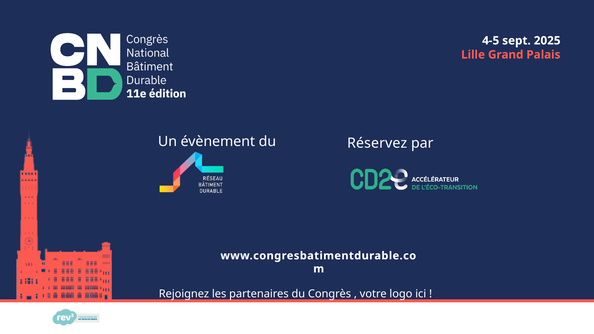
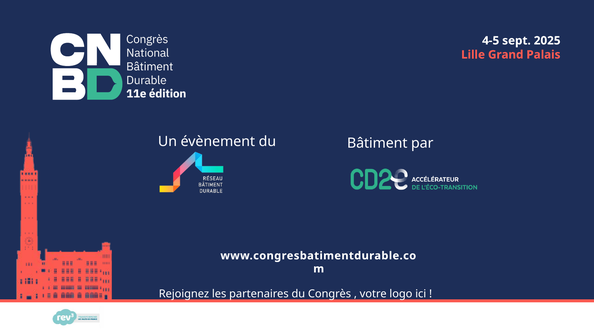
Réservez: Réservez -> Bâtiment
